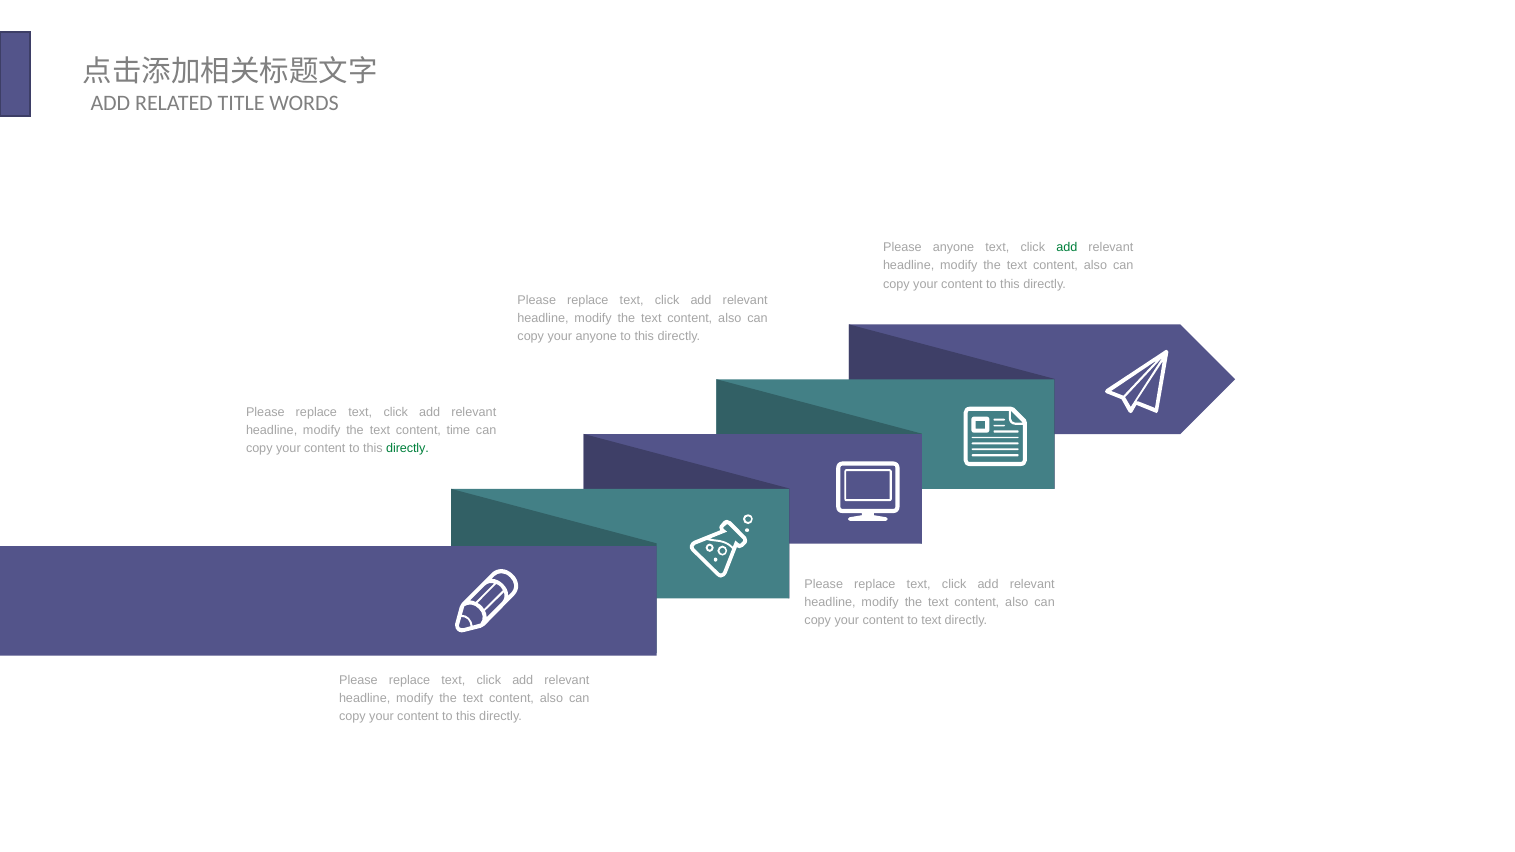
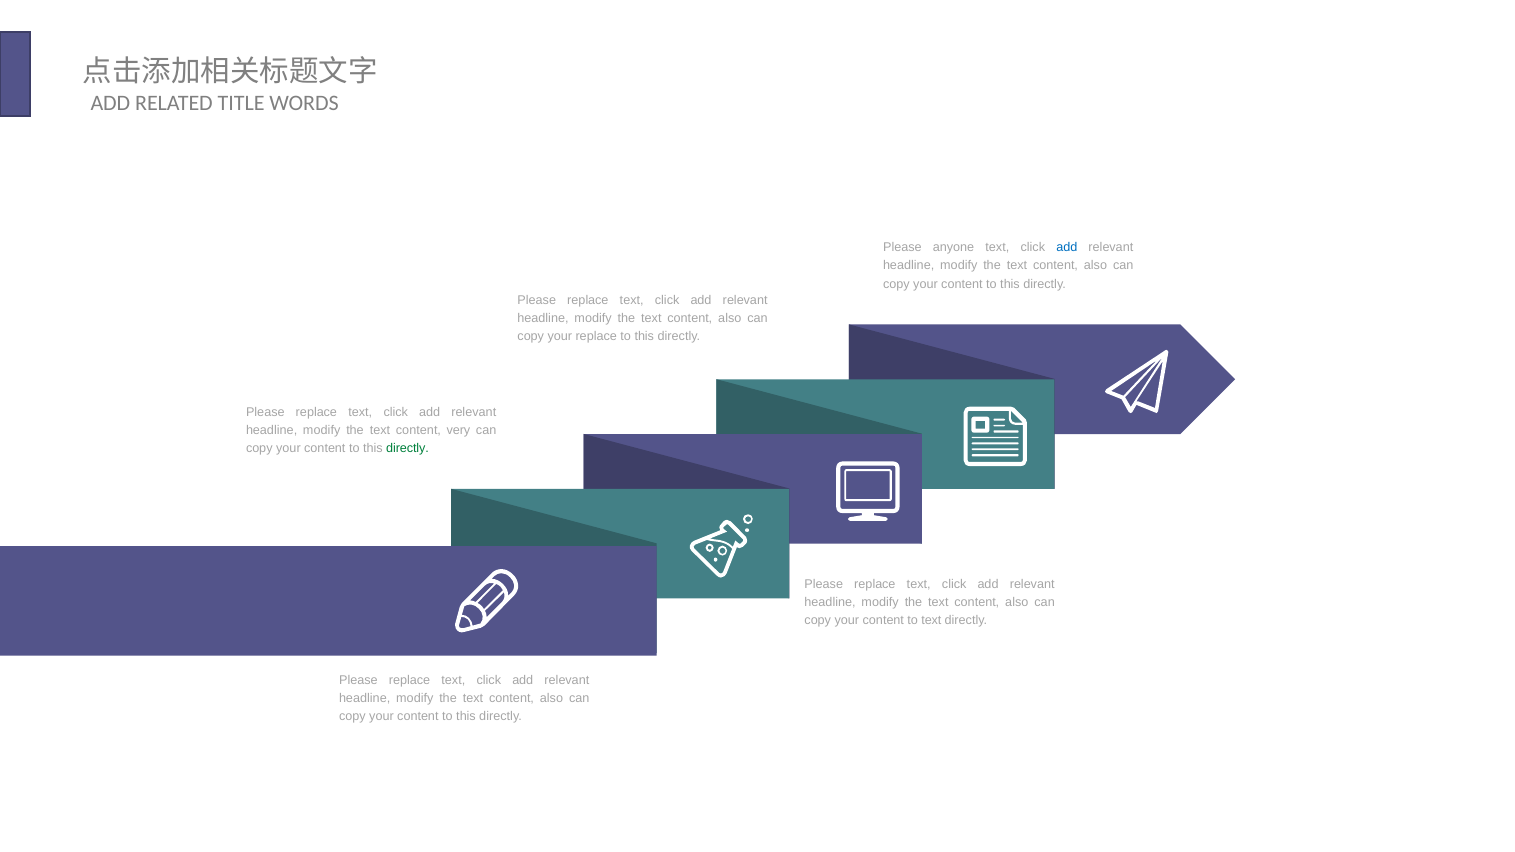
add at (1067, 248) colour: green -> blue
your anyone: anyone -> replace
time: time -> very
